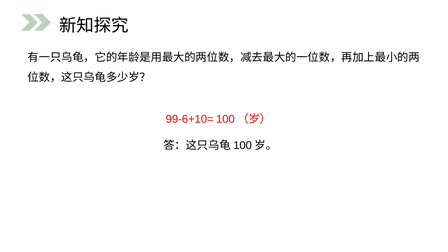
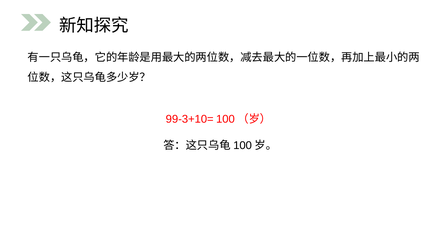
99-6+10=: 99-6+10= -> 99-3+10=
